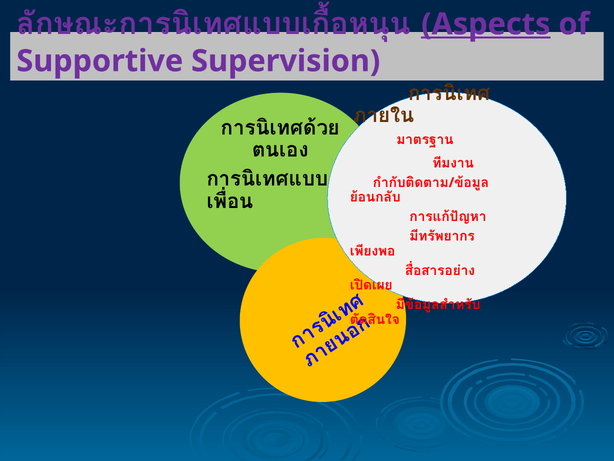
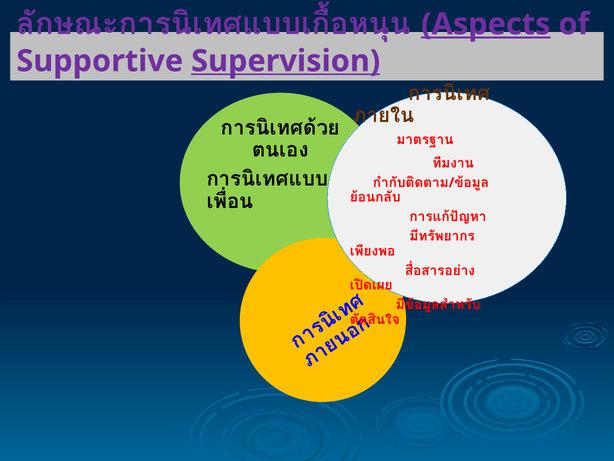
Supervision underline: none -> present
